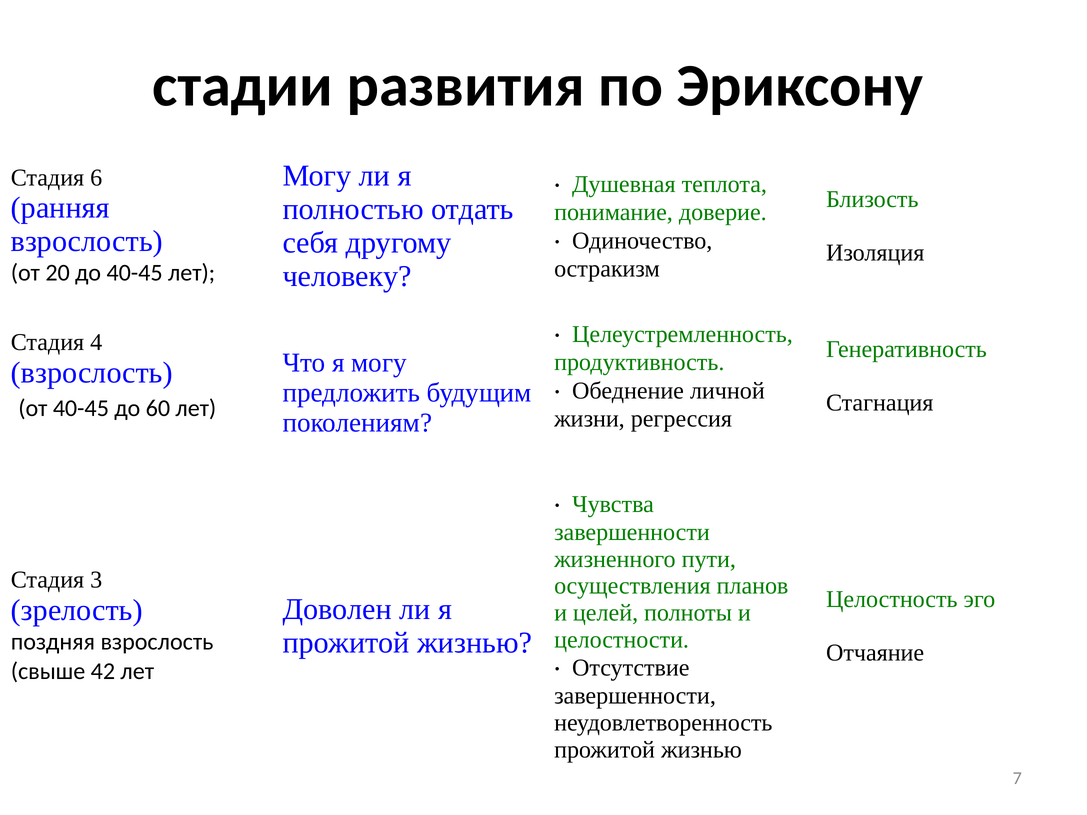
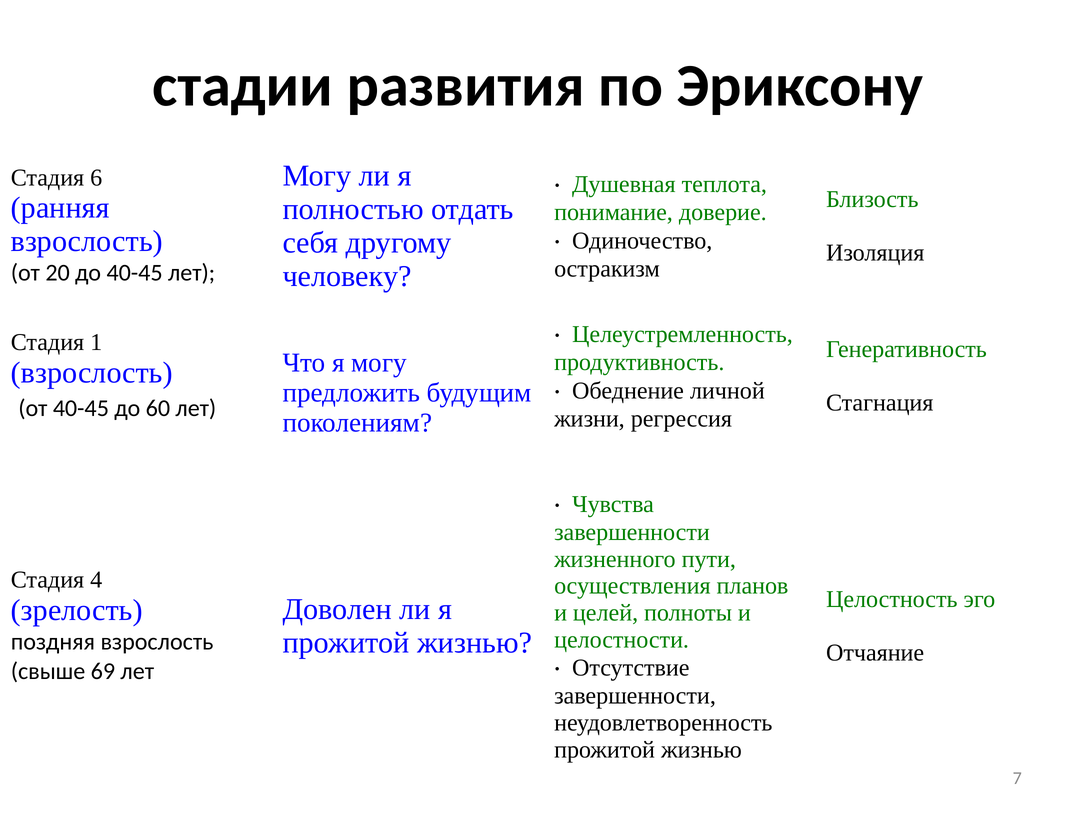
4: 4 -> 1
3: 3 -> 4
42: 42 -> 69
